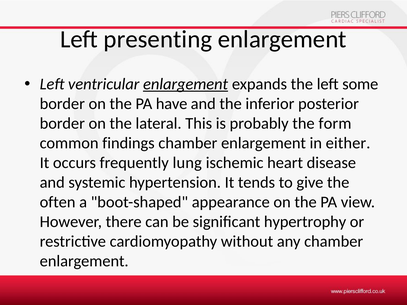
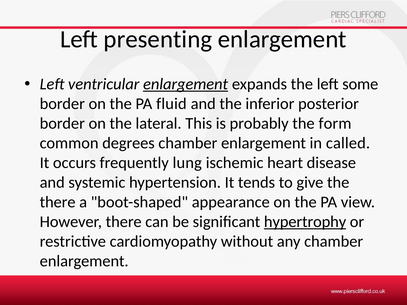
have: have -> fluid
findings: findings -> degrees
either: either -> called
often at (58, 202): often -> there
hypertrophy underline: none -> present
